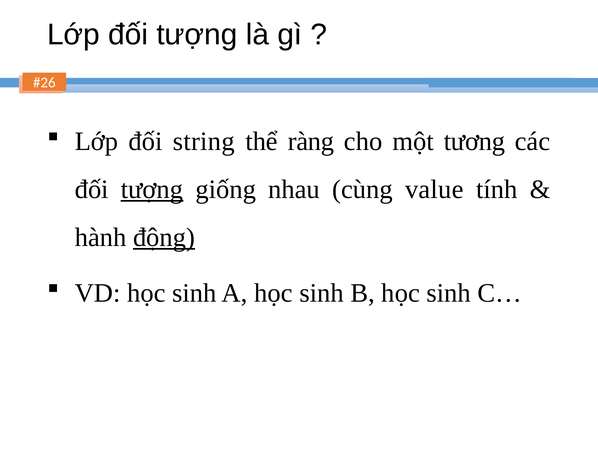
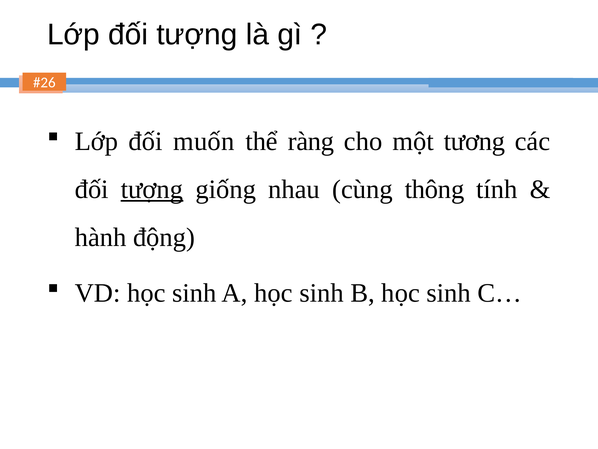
string: string -> muốn
value: value -> thông
động underline: present -> none
